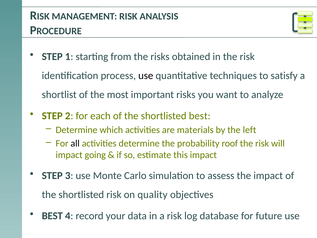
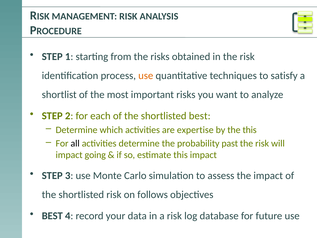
use at (146, 76) colour: black -> orange
materials: materials -> expertise
the left: left -> this
roof: roof -> past
quality: quality -> follows
